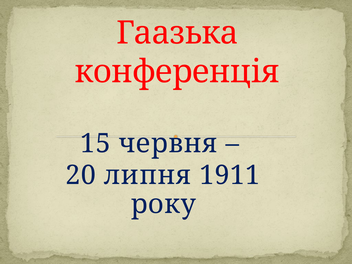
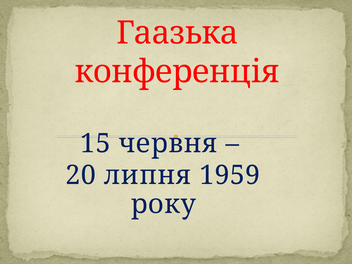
1911: 1911 -> 1959
